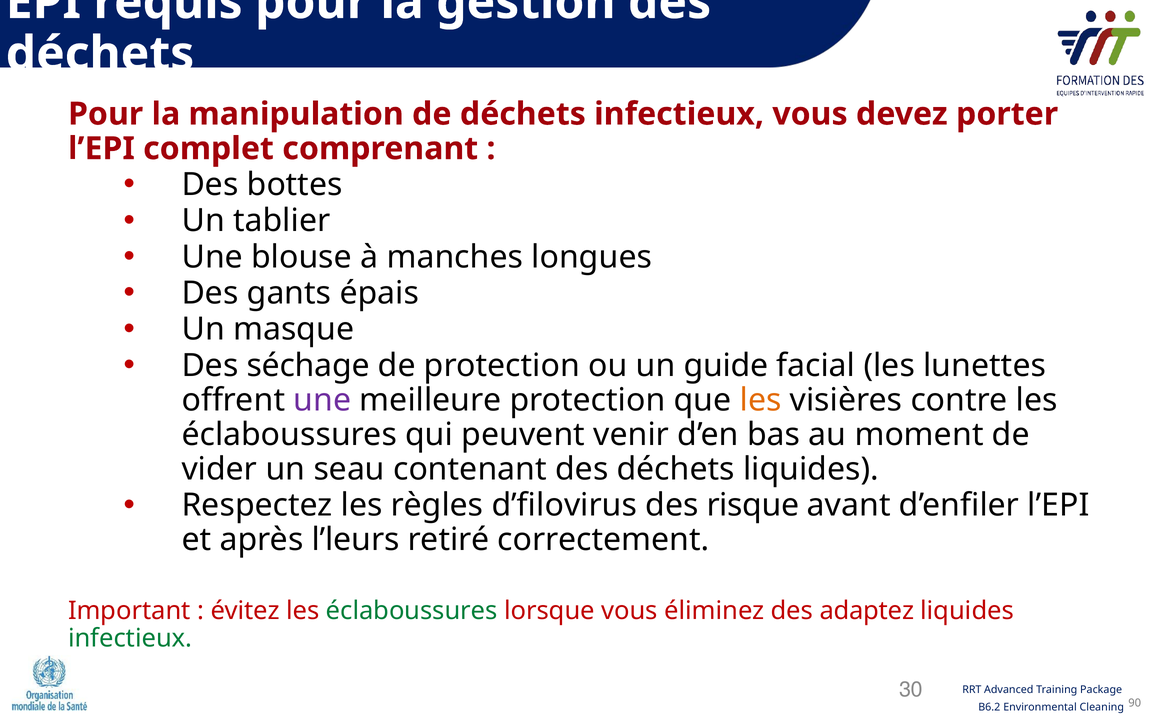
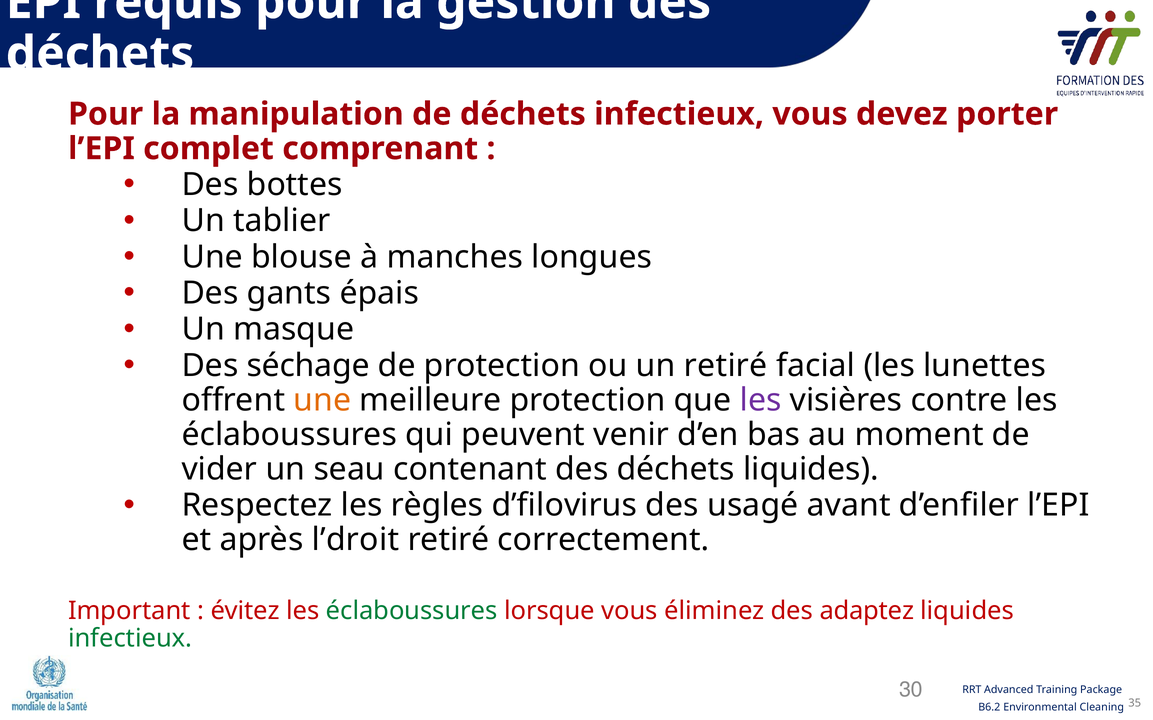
un guide: guide -> retiré
une at (322, 400) colour: purple -> orange
les at (761, 400) colour: orange -> purple
risque: risque -> usagé
l’leurs: l’leurs -> l’droit
90: 90 -> 35
